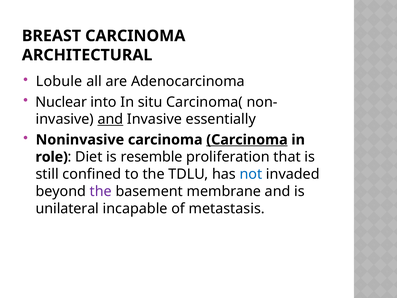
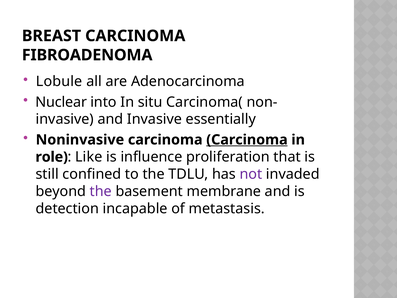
ARCHITECTURAL: ARCHITECTURAL -> FIBROADENOMA
and at (110, 119) underline: present -> none
Diet: Diet -> Like
resemble: resemble -> influence
not colour: blue -> purple
unilateral: unilateral -> detection
